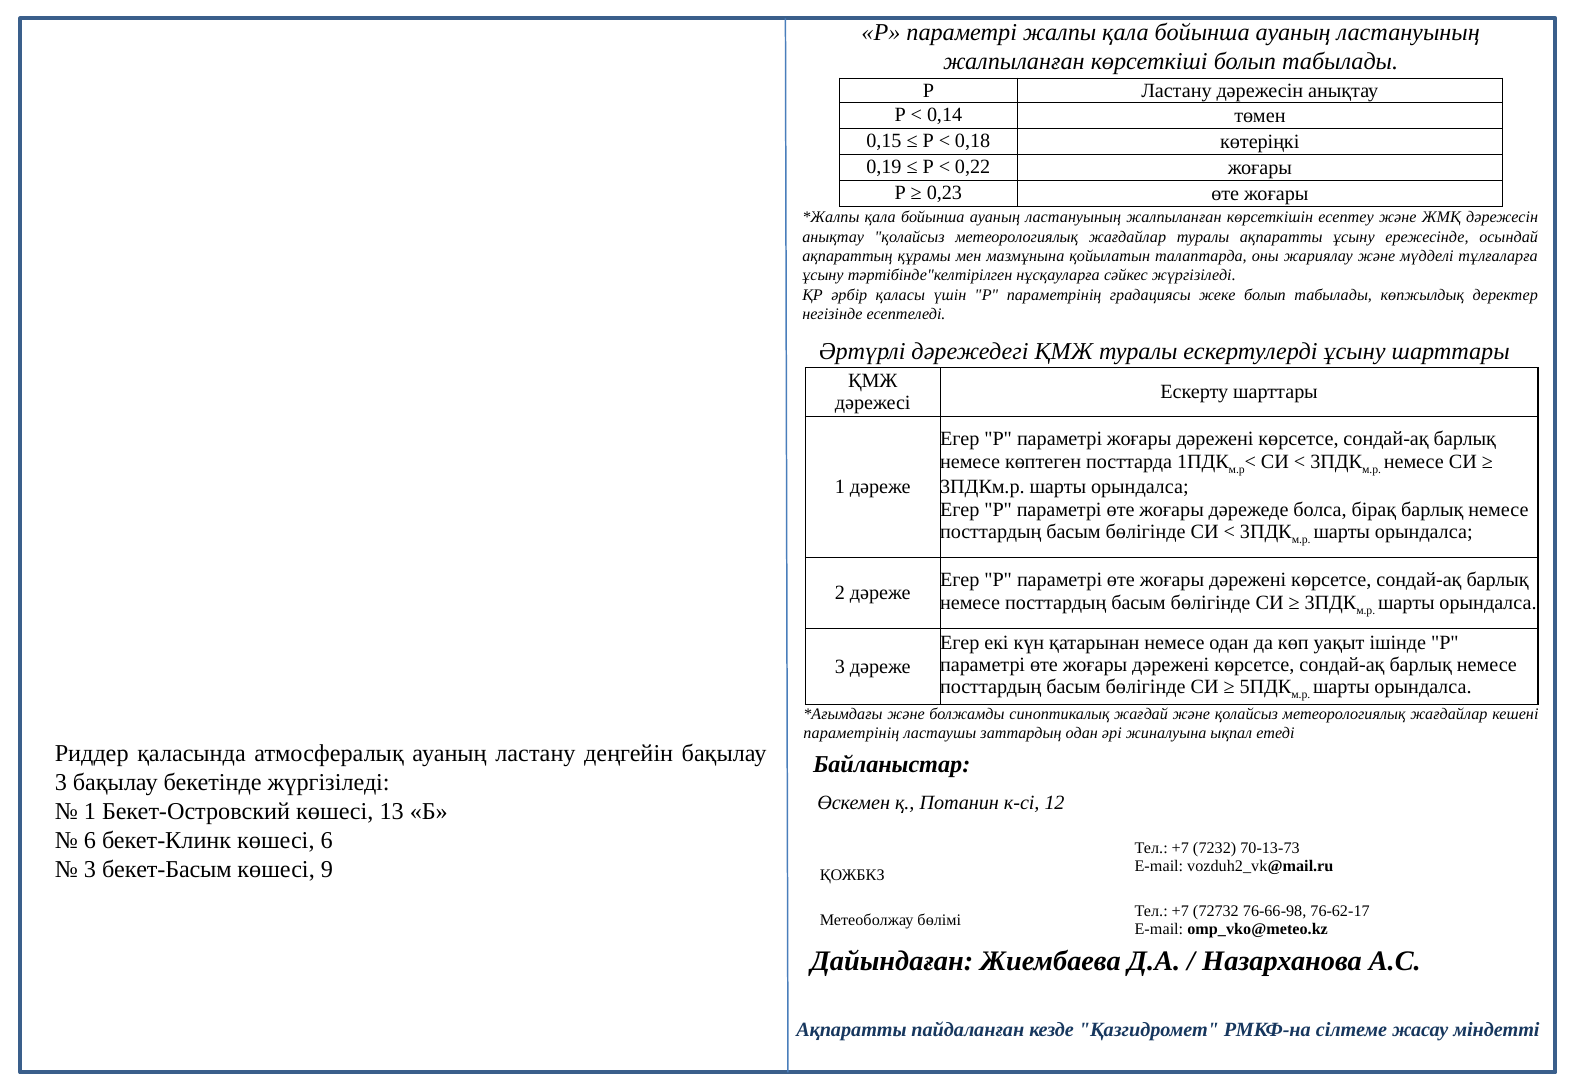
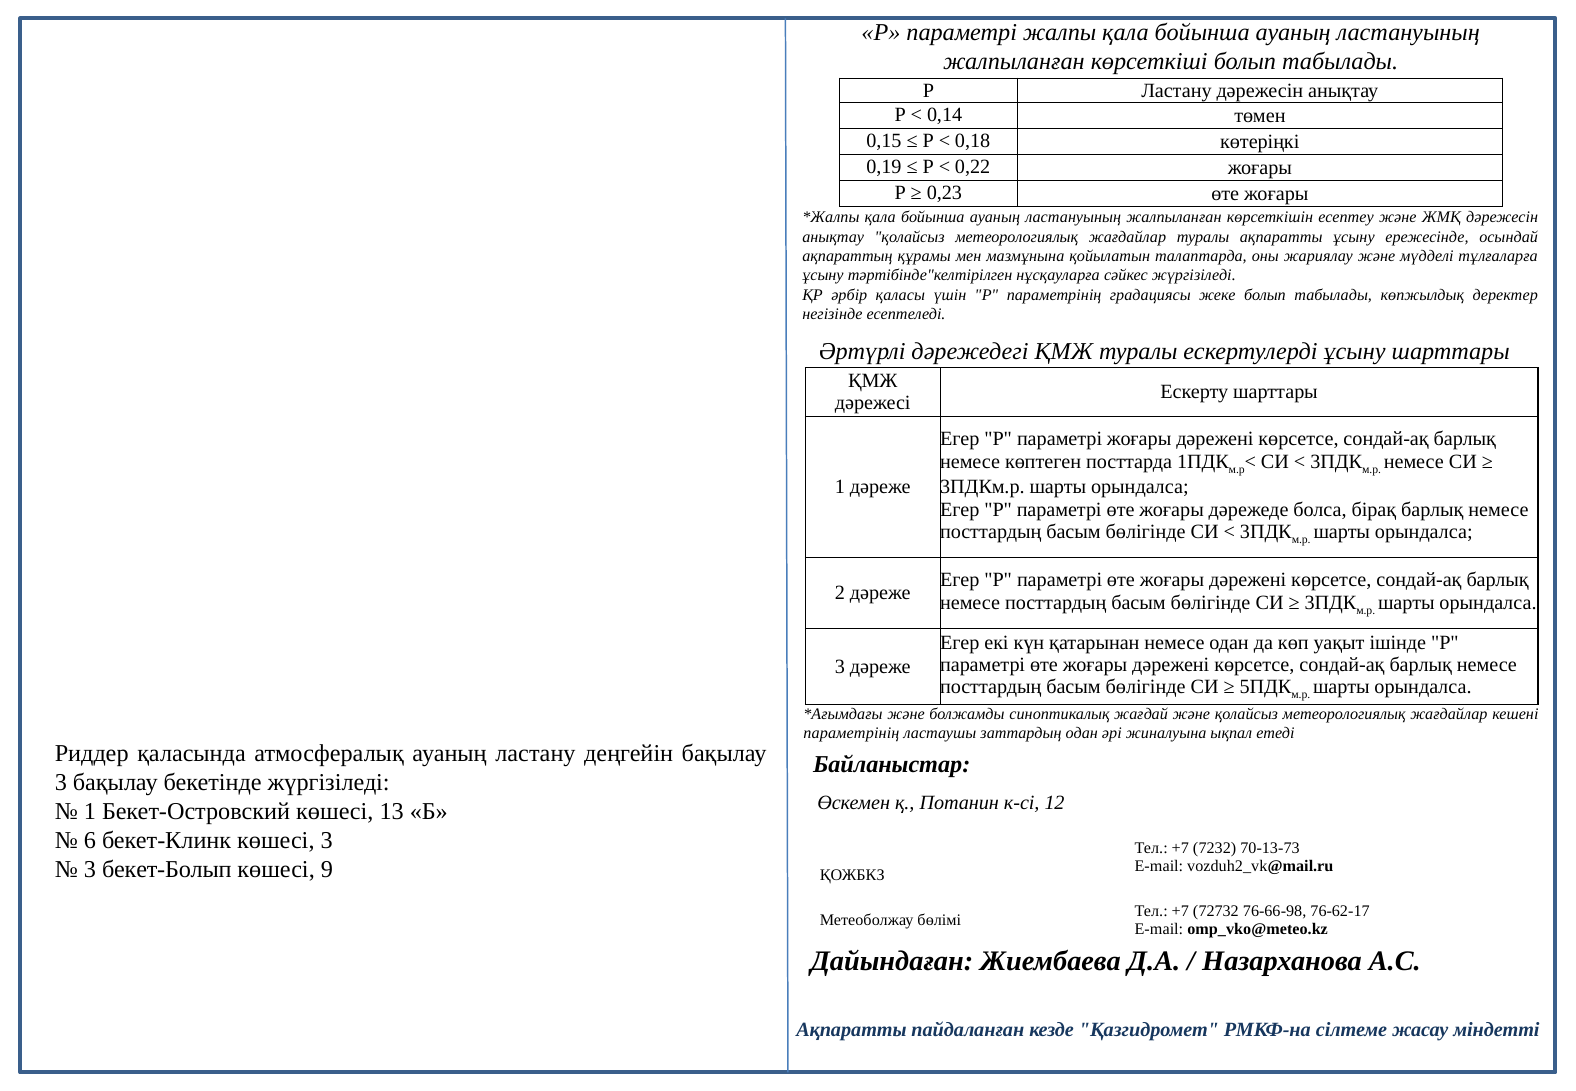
көшесі 6: 6 -> 3
бекет-Басым: бекет-Басым -> бекет-Болып
